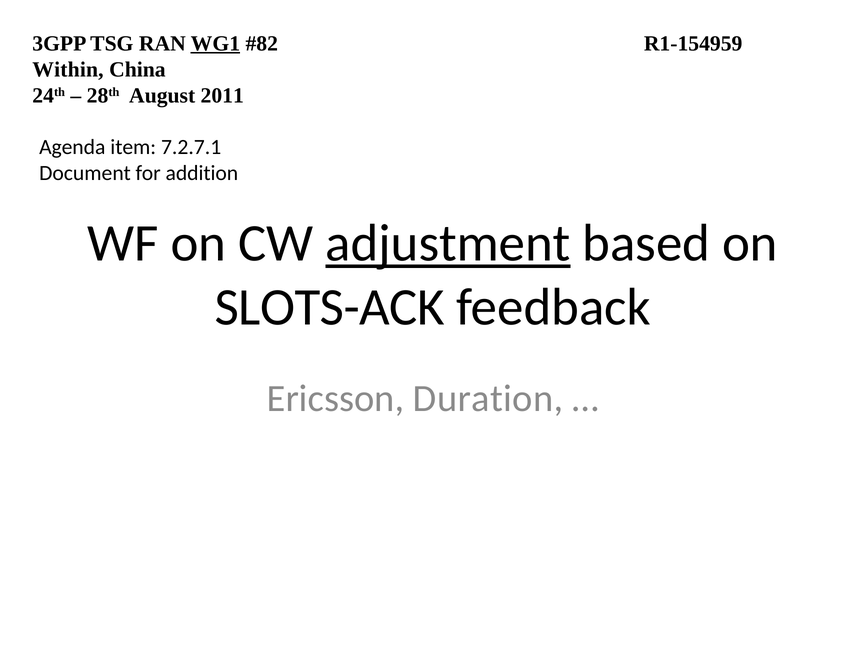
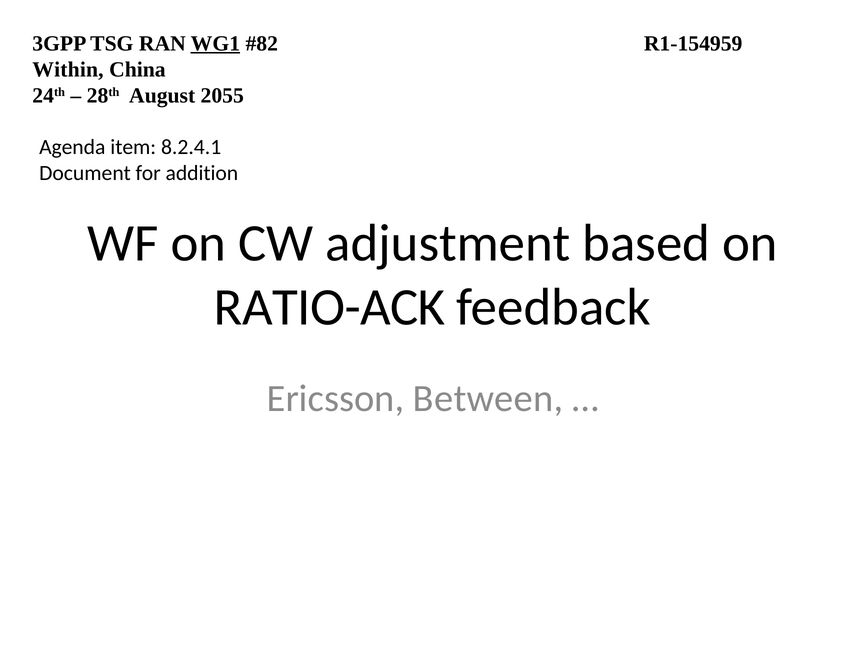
2011: 2011 -> 2055
7.2.7.1: 7.2.7.1 -> 8.2.4.1
adjustment underline: present -> none
SLOTS-ACK: SLOTS-ACK -> RATIO-ACK
Duration: Duration -> Between
